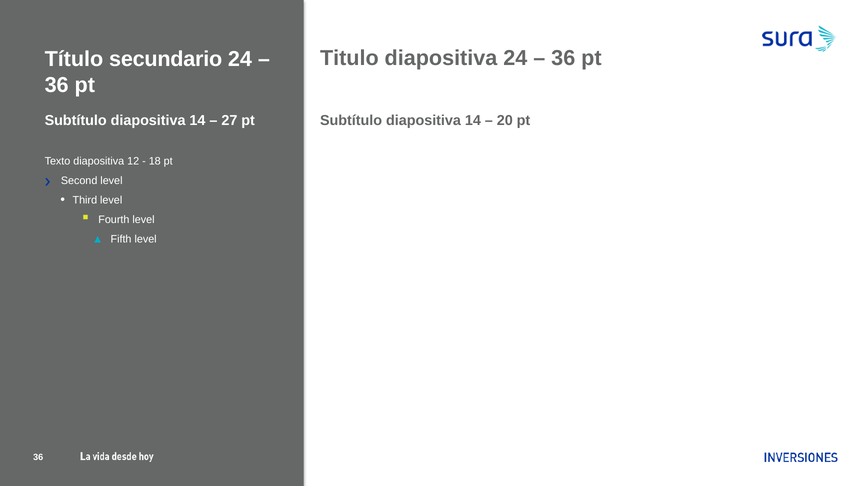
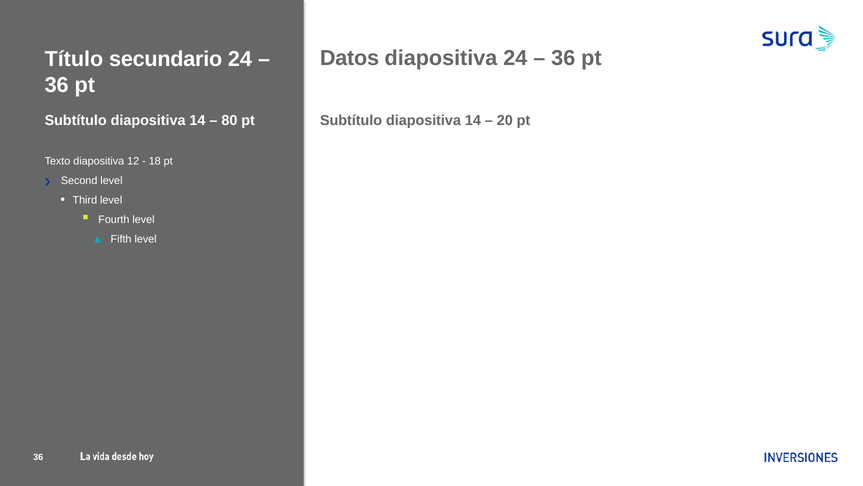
Titulo: Titulo -> Datos
27: 27 -> 80
